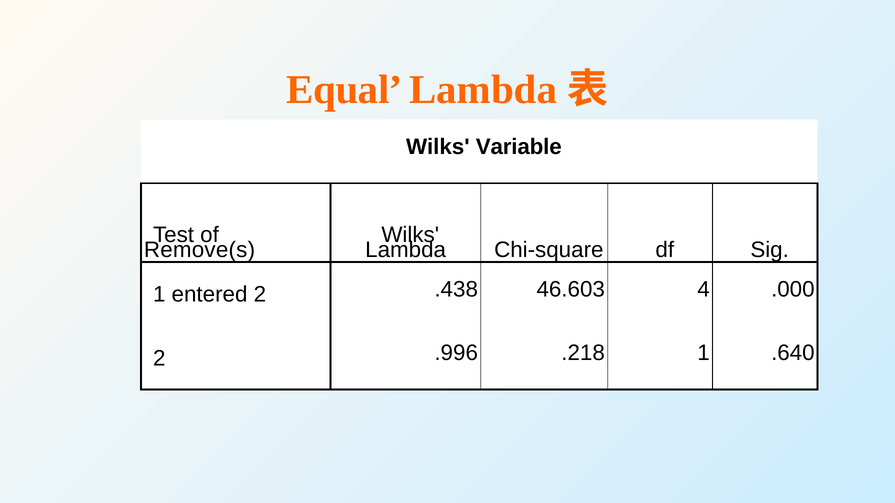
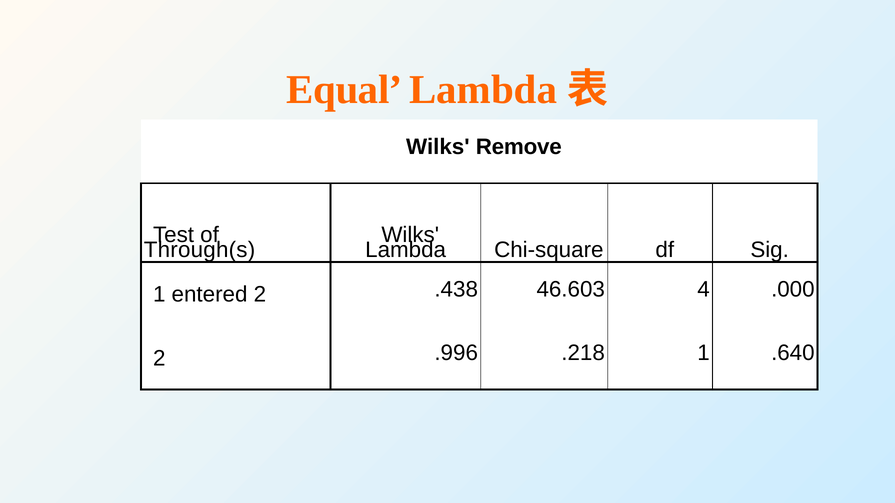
Variable: Variable -> Remove
Remove(s: Remove(s -> Through(s
